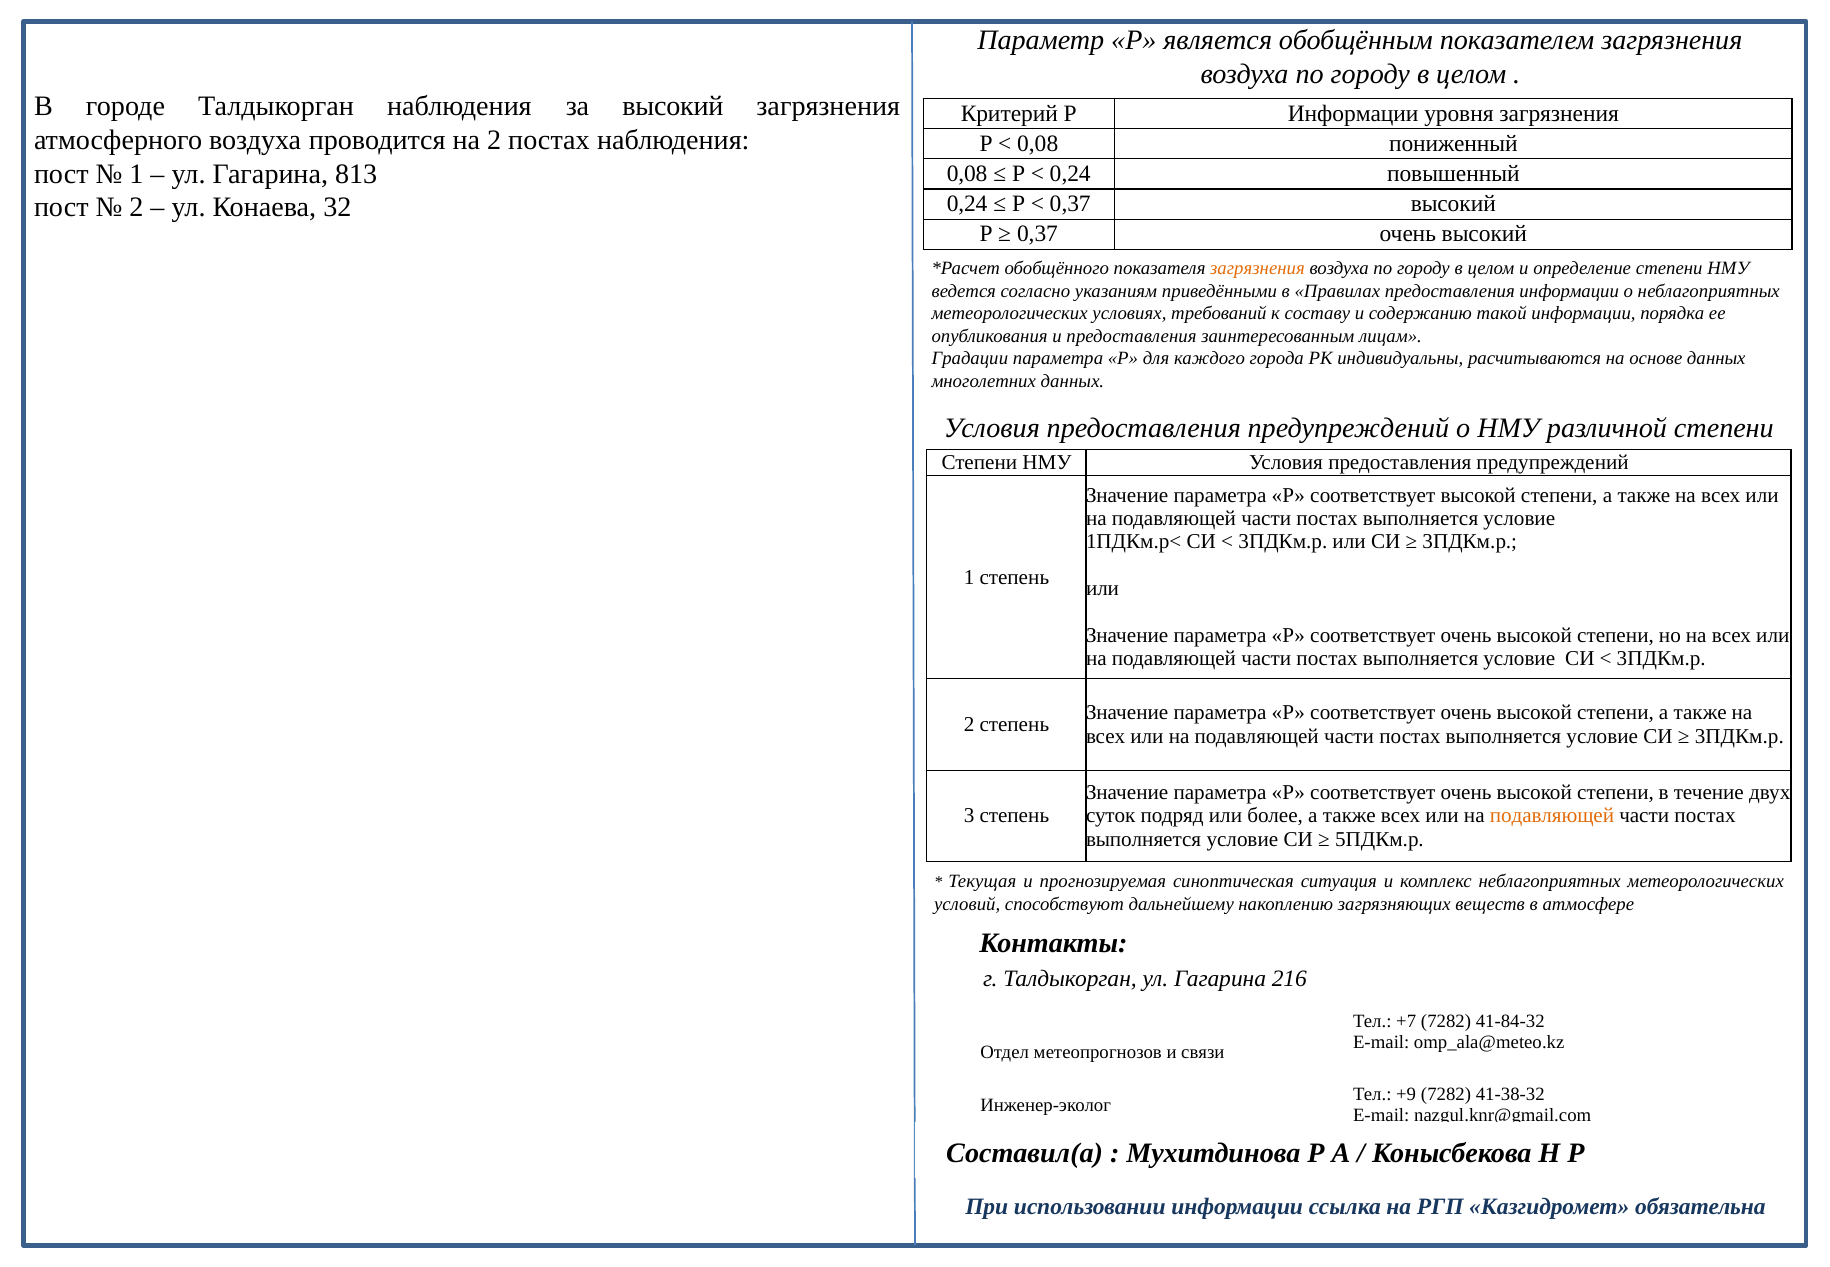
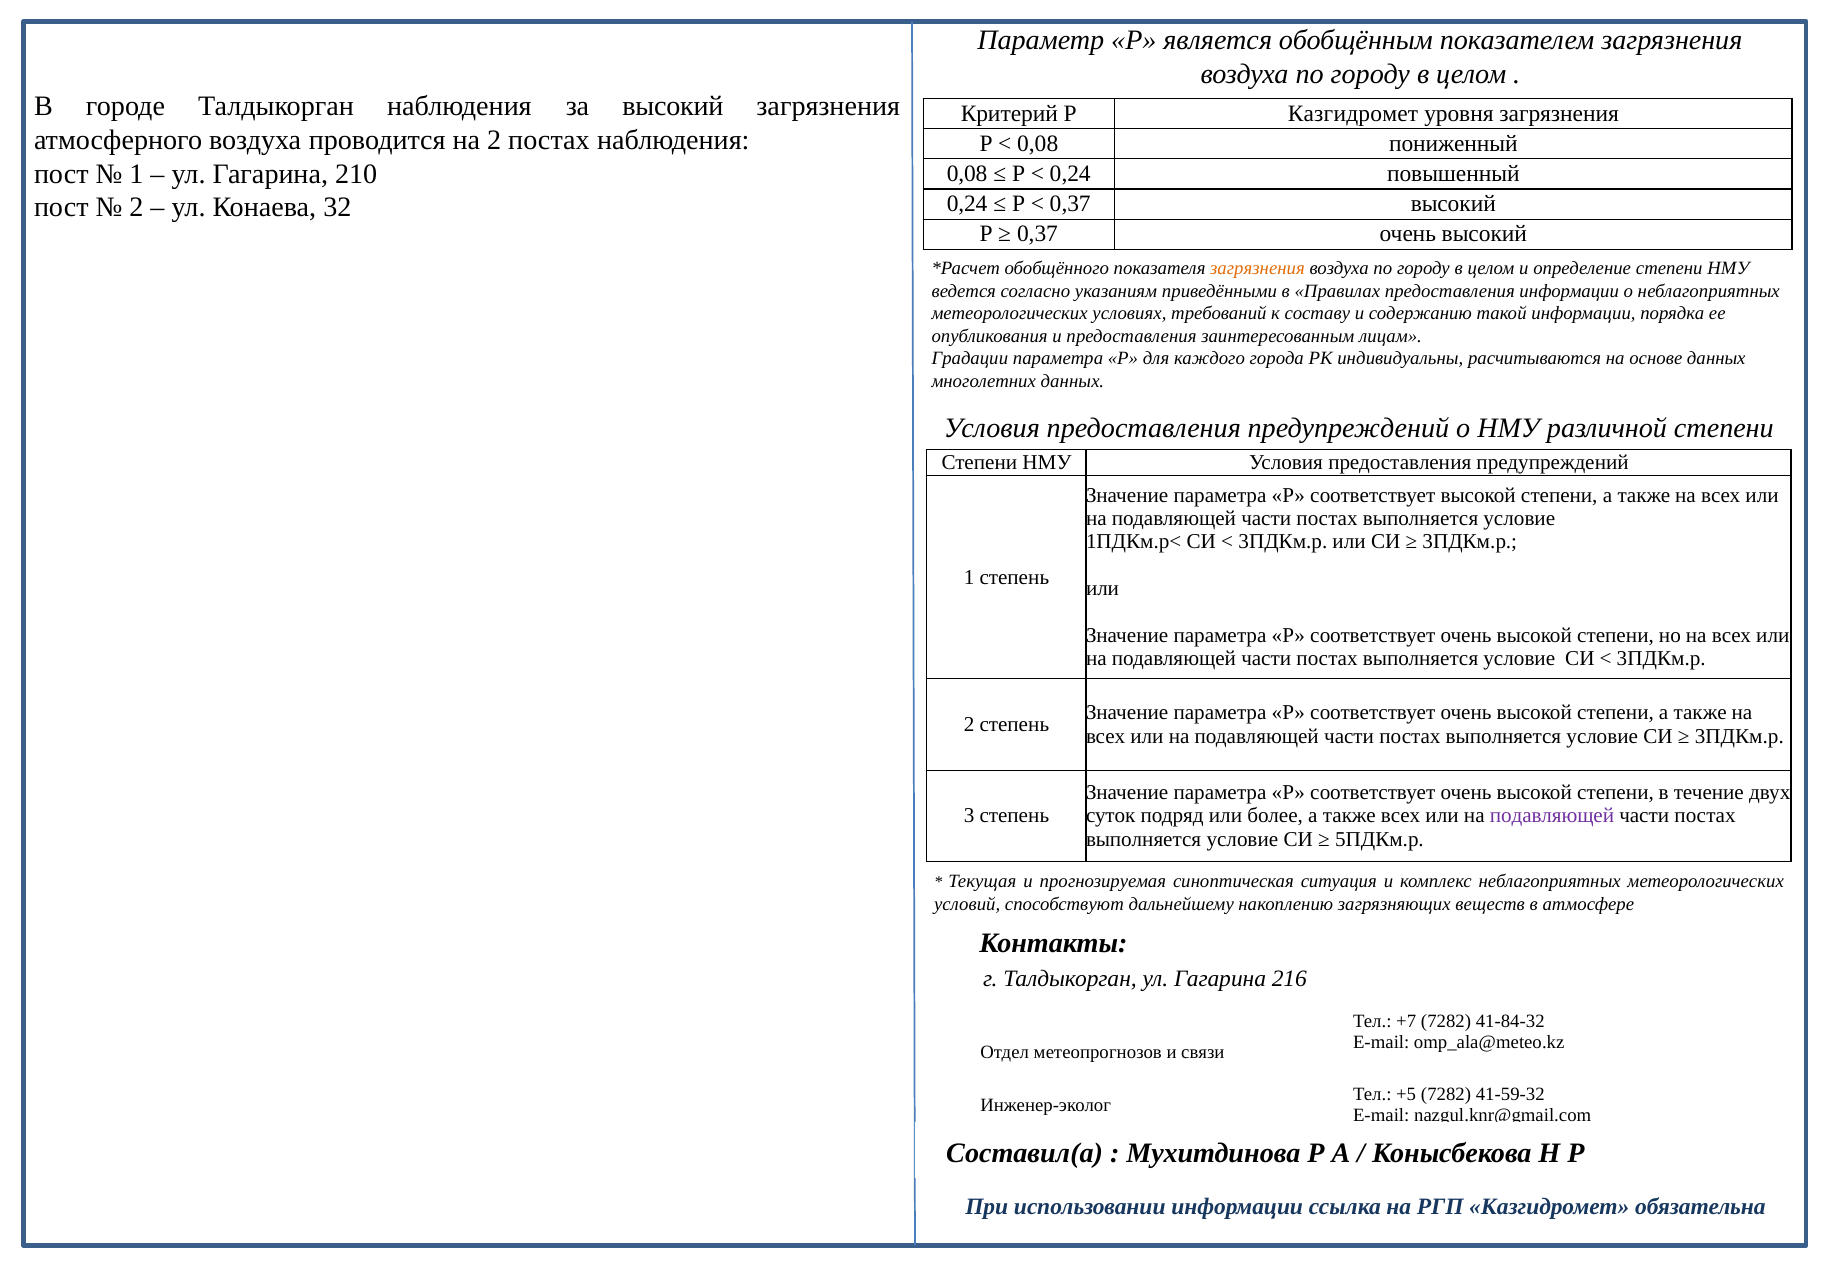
Р Информации: Информации -> Казгидромет
813: 813 -> 210
подавляющей at (1552, 816) colour: orange -> purple
+9: +9 -> +5
41-38-32: 41-38-32 -> 41-59-32
